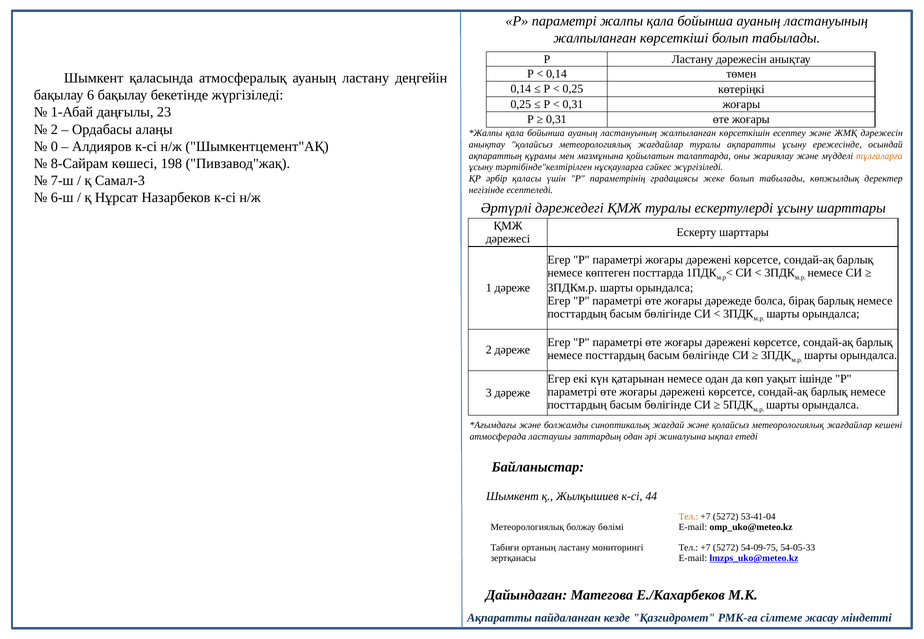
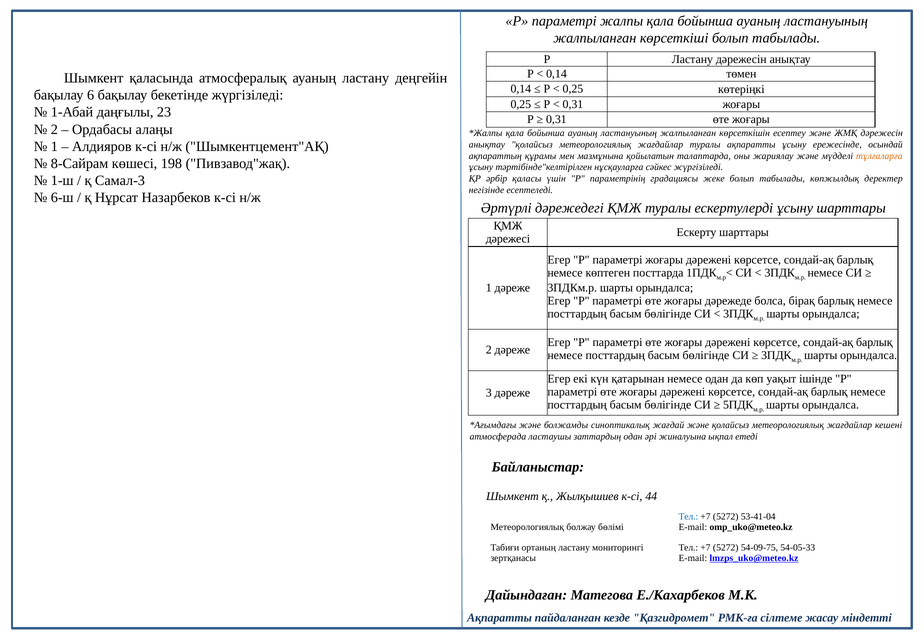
0 at (54, 147): 0 -> 1
7-ш: 7-ш -> 1-ш
Тел at (688, 517) colour: orange -> blue
